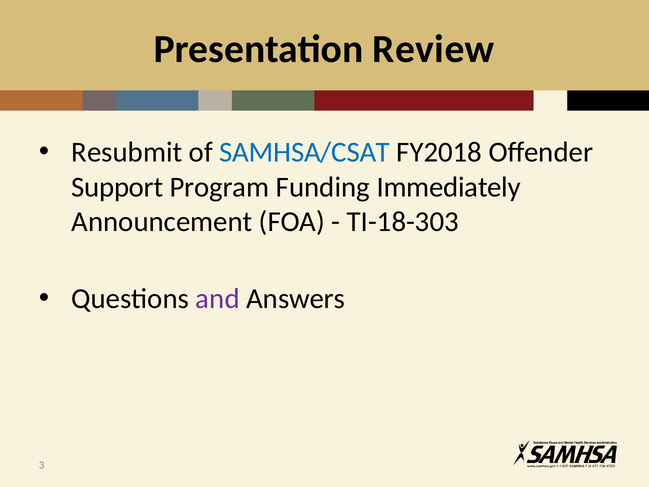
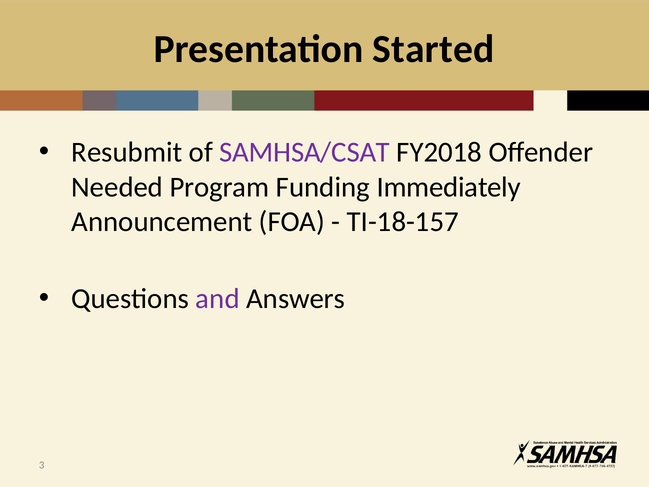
Review: Review -> Started
SAMHSA/CSAT colour: blue -> purple
Support: Support -> Needed
TI-18-303: TI-18-303 -> TI-18-157
